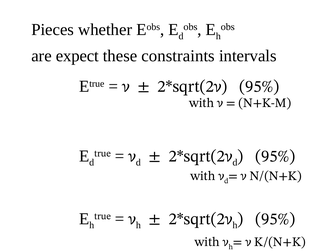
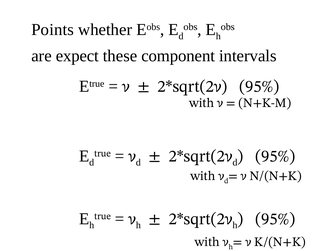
Pieces: Pieces -> Points
constraints: constraints -> component
